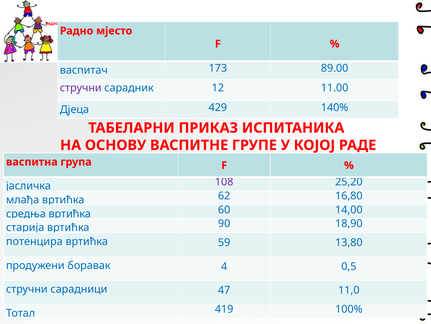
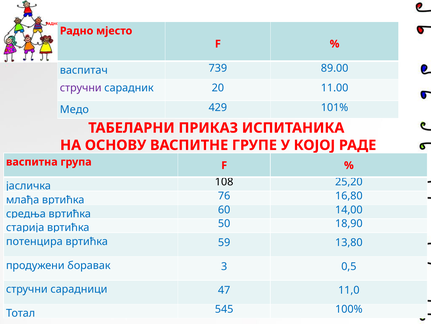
173: 173 -> 739
12: 12 -> 20
Дјеца: Дјеца -> Медо
140%: 140% -> 101%
108 colour: purple -> black
62: 62 -> 76
90: 90 -> 50
4: 4 -> 3
419: 419 -> 545
